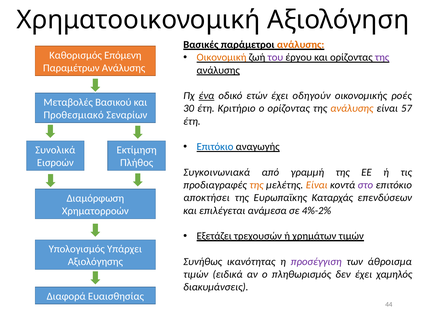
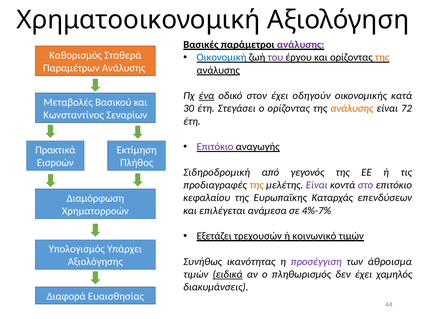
ανάλυσης at (301, 45) colour: orange -> purple
Επόμενη: Επόμενη -> Σταθερά
Οικονομική colour: orange -> blue
της at (382, 58) colour: purple -> orange
ετών: ετών -> στον
ροές: ροές -> κατά
Κριτήριο: Κριτήριο -> Στεγάσει
57: 57 -> 72
Προθεσμιακό: Προθεσμιακό -> Κωνσταντίνος
Επιτόκιο at (215, 147) colour: blue -> purple
Συνολικά: Συνολικά -> Πρακτικά
Συγκοινωνιακά: Συγκοινωνιακά -> Σιδηροδρομική
γραμμή: γραμμή -> γεγονός
Είναι at (317, 185) colour: orange -> purple
αποκτήσει: αποκτήσει -> κεφαλαίου
4%-2%: 4%-2% -> 4%-7%
χρημάτων: χρημάτων -> κοινωνικό
ειδικά underline: none -> present
